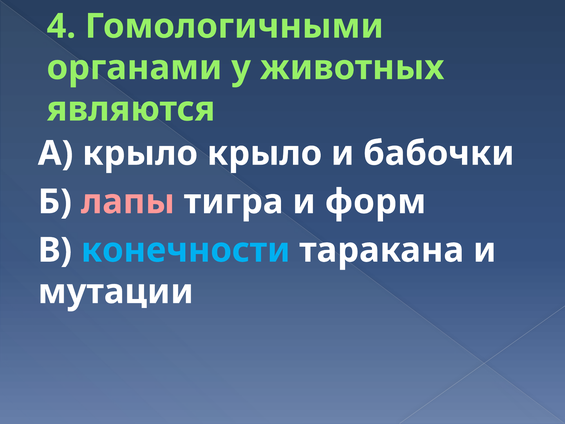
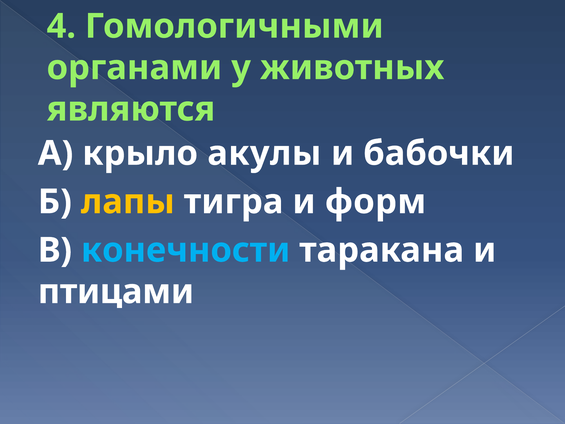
крыло крыло: крыло -> акулы
лапы colour: pink -> yellow
мутации: мутации -> птицами
